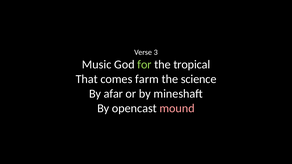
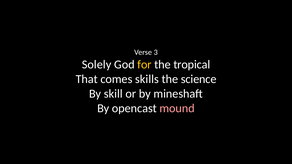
Music: Music -> Solely
for colour: light green -> yellow
farm: farm -> skills
afar: afar -> skill
